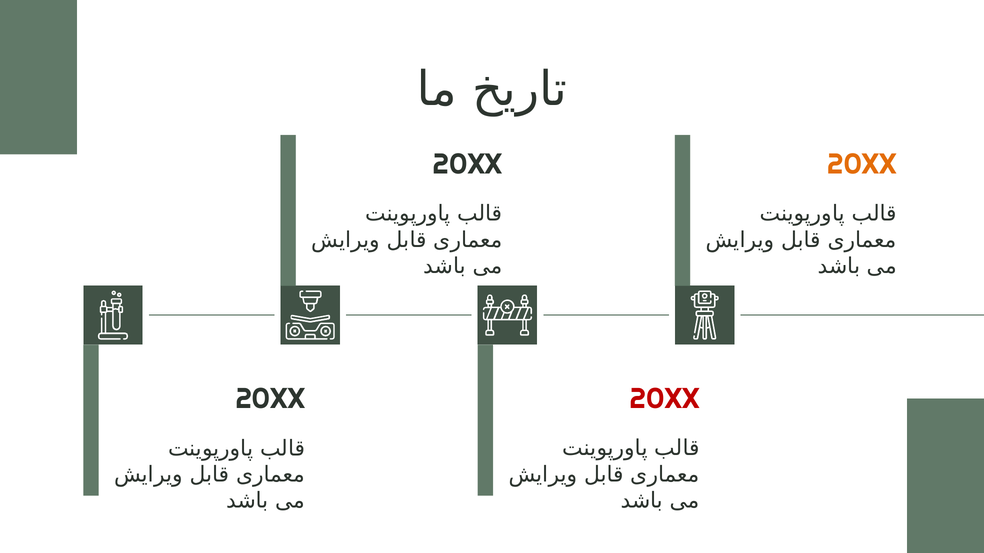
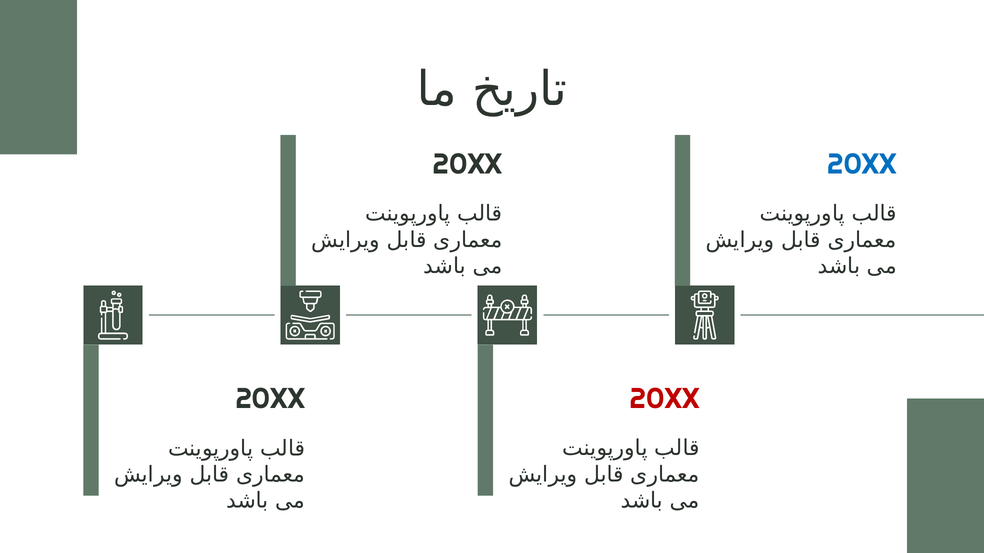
20XX at (862, 164) colour: orange -> blue
